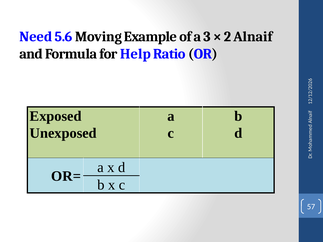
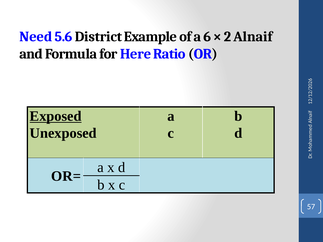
Moving: Moving -> District
a 3: 3 -> 6
Help: Help -> Here
Exposed underline: none -> present
